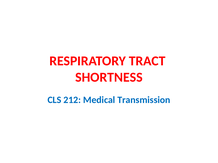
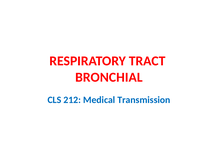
SHORTNESS: SHORTNESS -> BRONCHIAL
